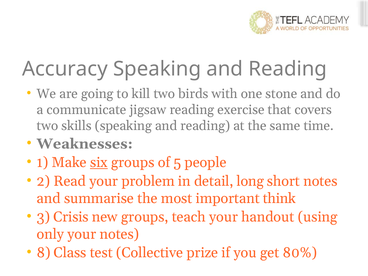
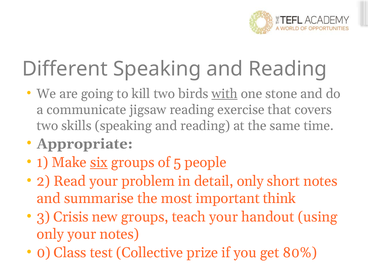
Accuracy: Accuracy -> Different
with underline: none -> present
Weaknesses: Weaknesses -> Appropriate
detail long: long -> only
8: 8 -> 0
